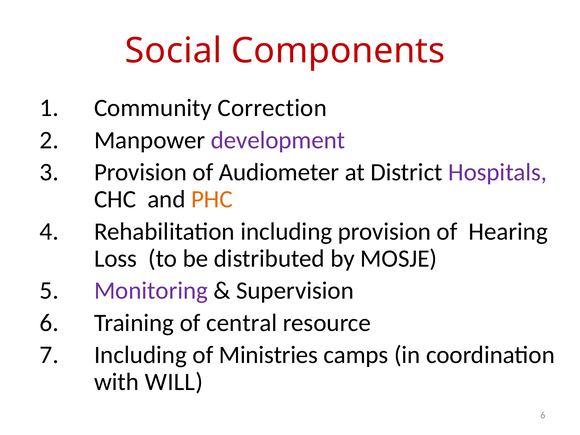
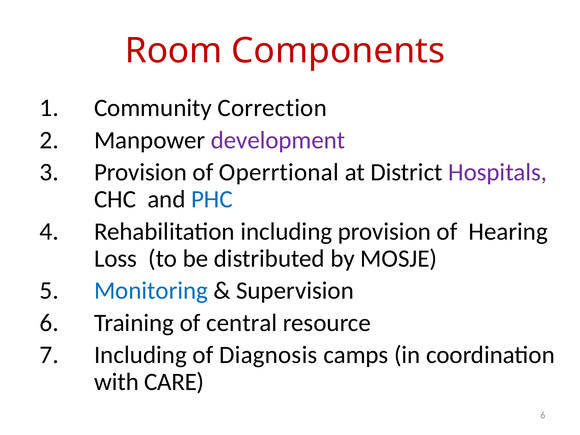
Social: Social -> Room
Audiometer: Audiometer -> Operrtional
PHC colour: orange -> blue
Monitoring colour: purple -> blue
Ministries: Ministries -> Diagnosis
WILL: WILL -> CARE
